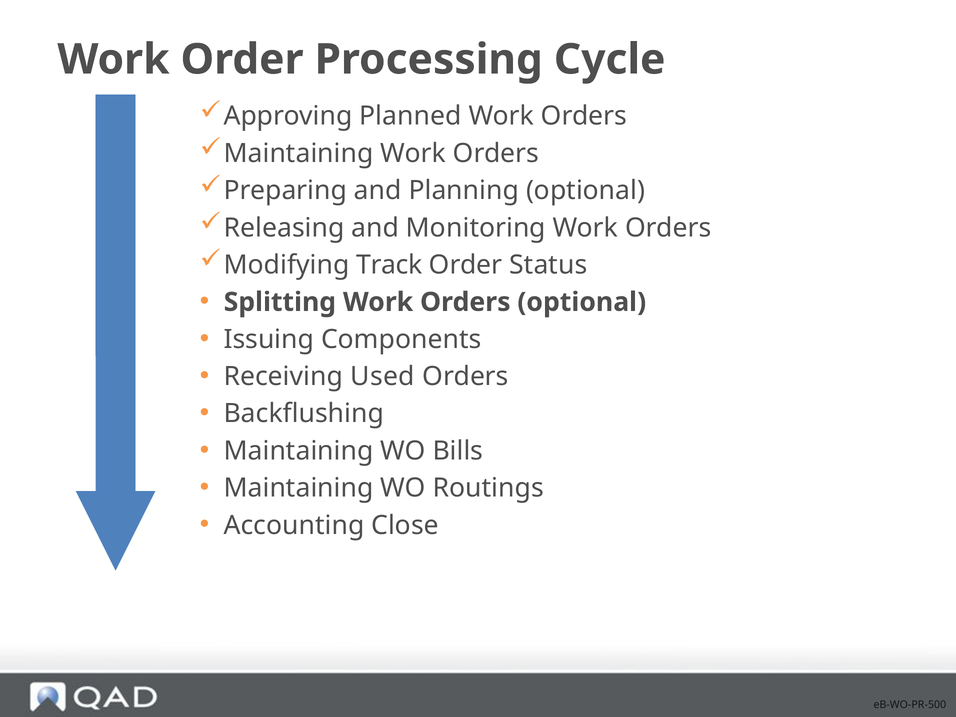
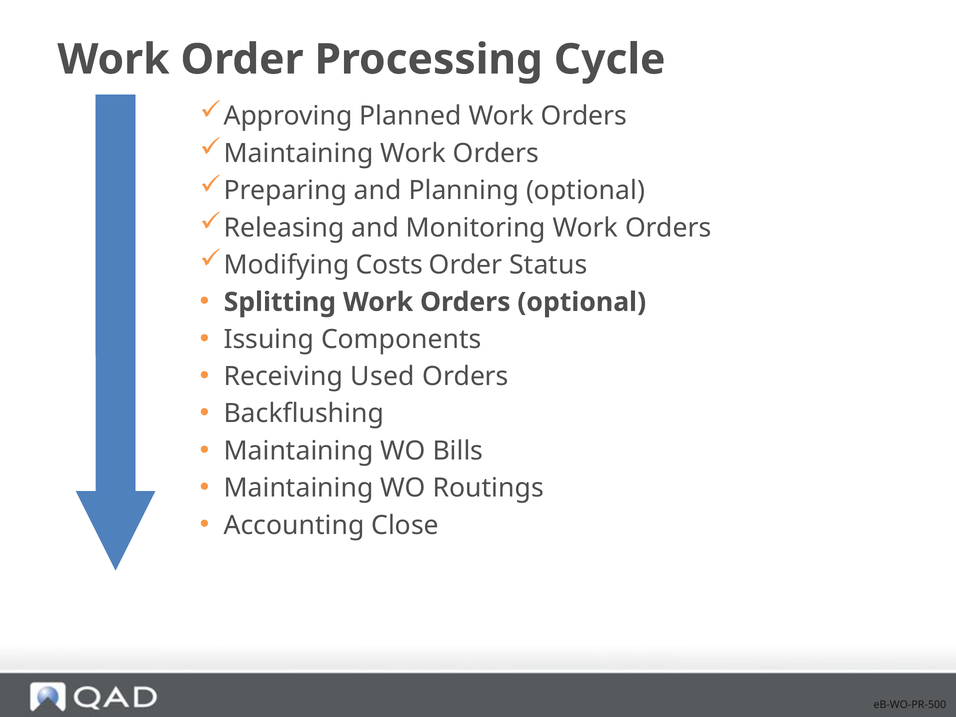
Track: Track -> Costs
